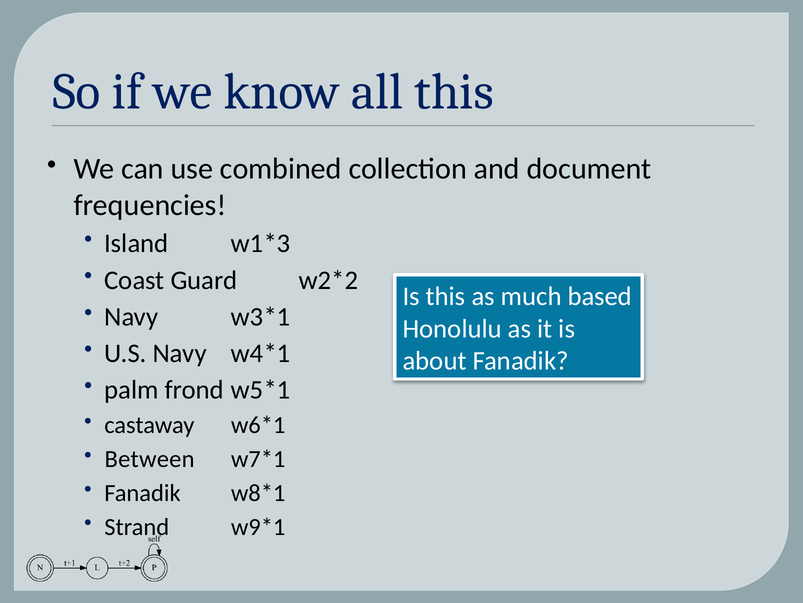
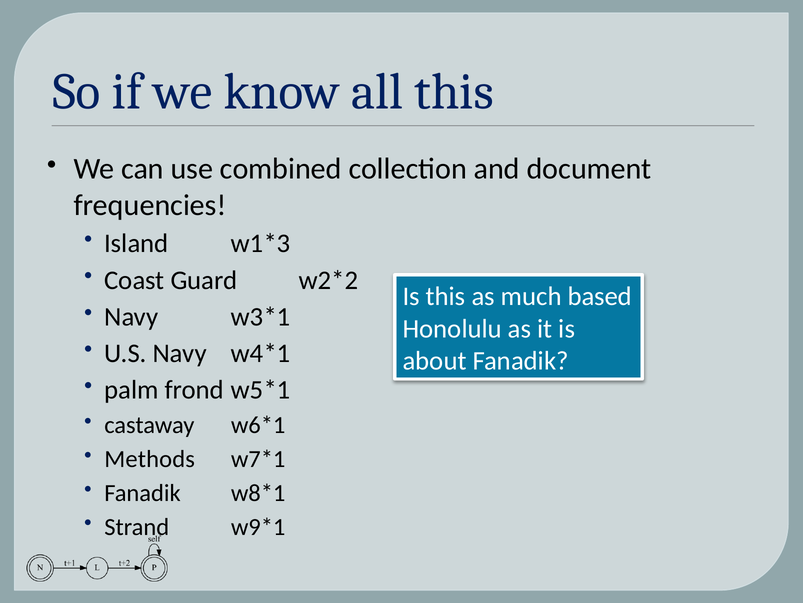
Between: Between -> Methods
